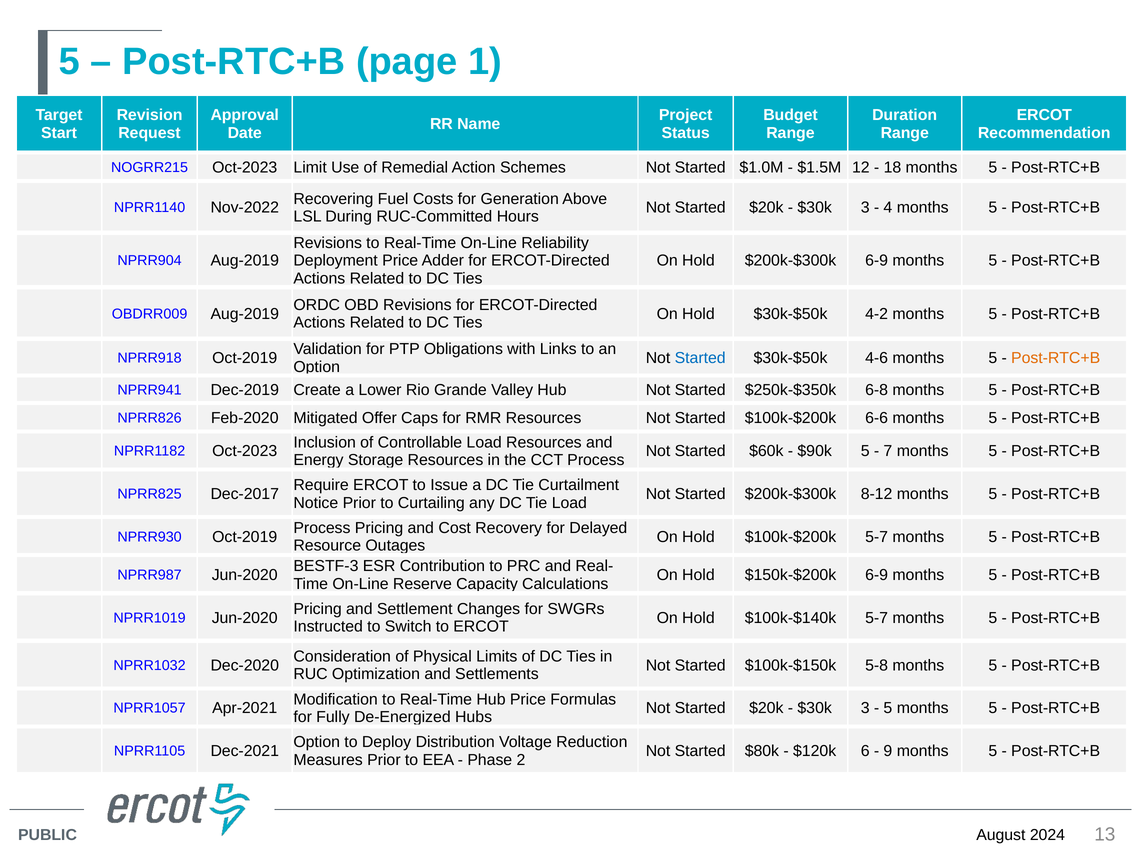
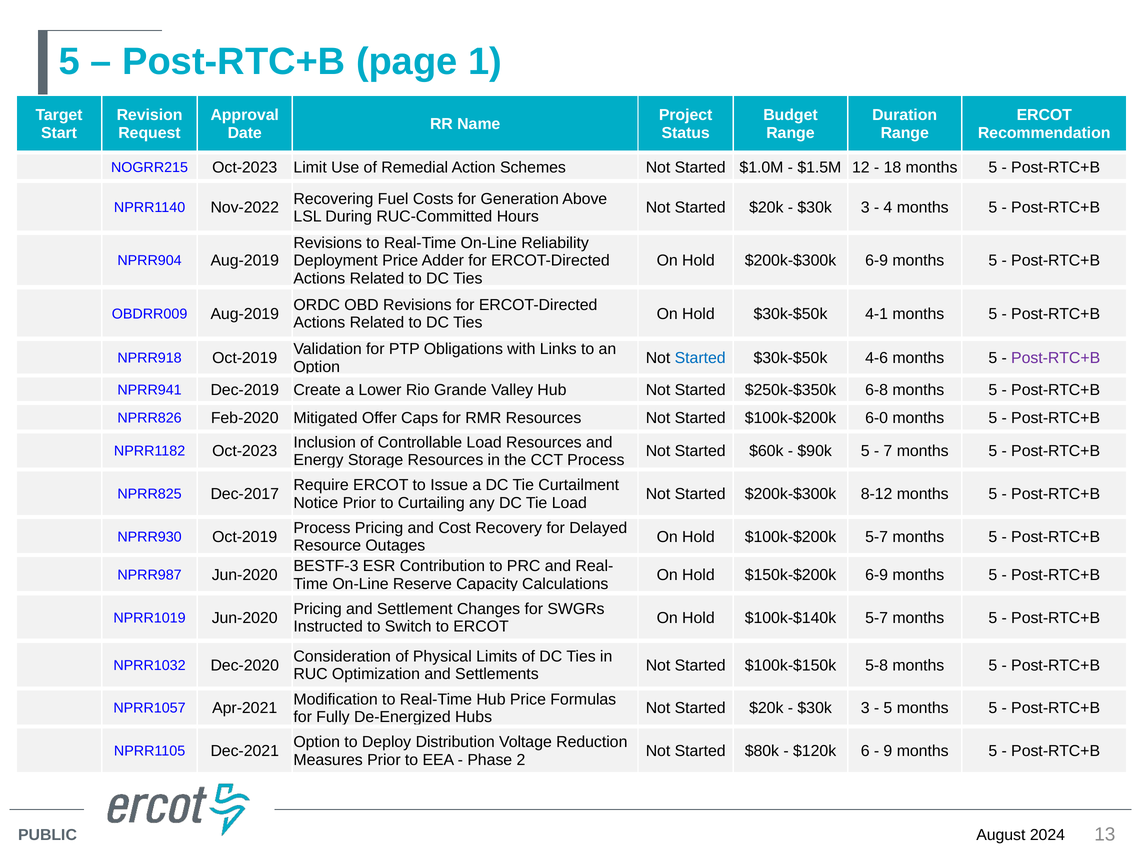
4-2: 4-2 -> 4-1
Post-RTC+B at (1056, 358) colour: orange -> purple
6-6: 6-6 -> 6-0
